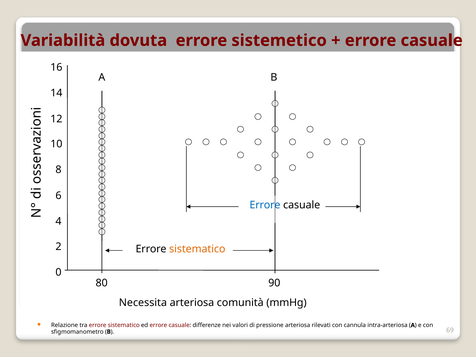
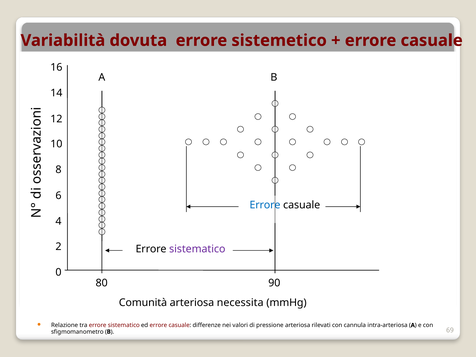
sistematico at (197, 249) colour: orange -> purple
Necessita: Necessita -> Comunità
comunità: comunità -> necessita
